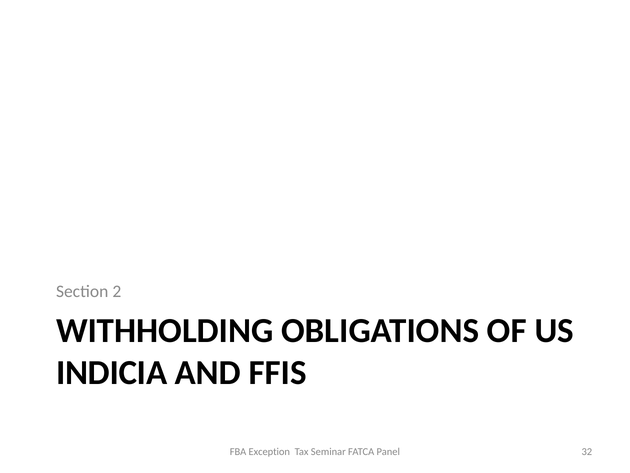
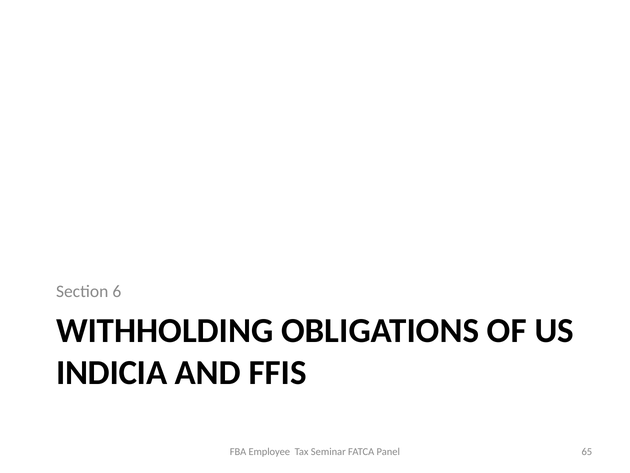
2: 2 -> 6
Exception: Exception -> Employee
32: 32 -> 65
